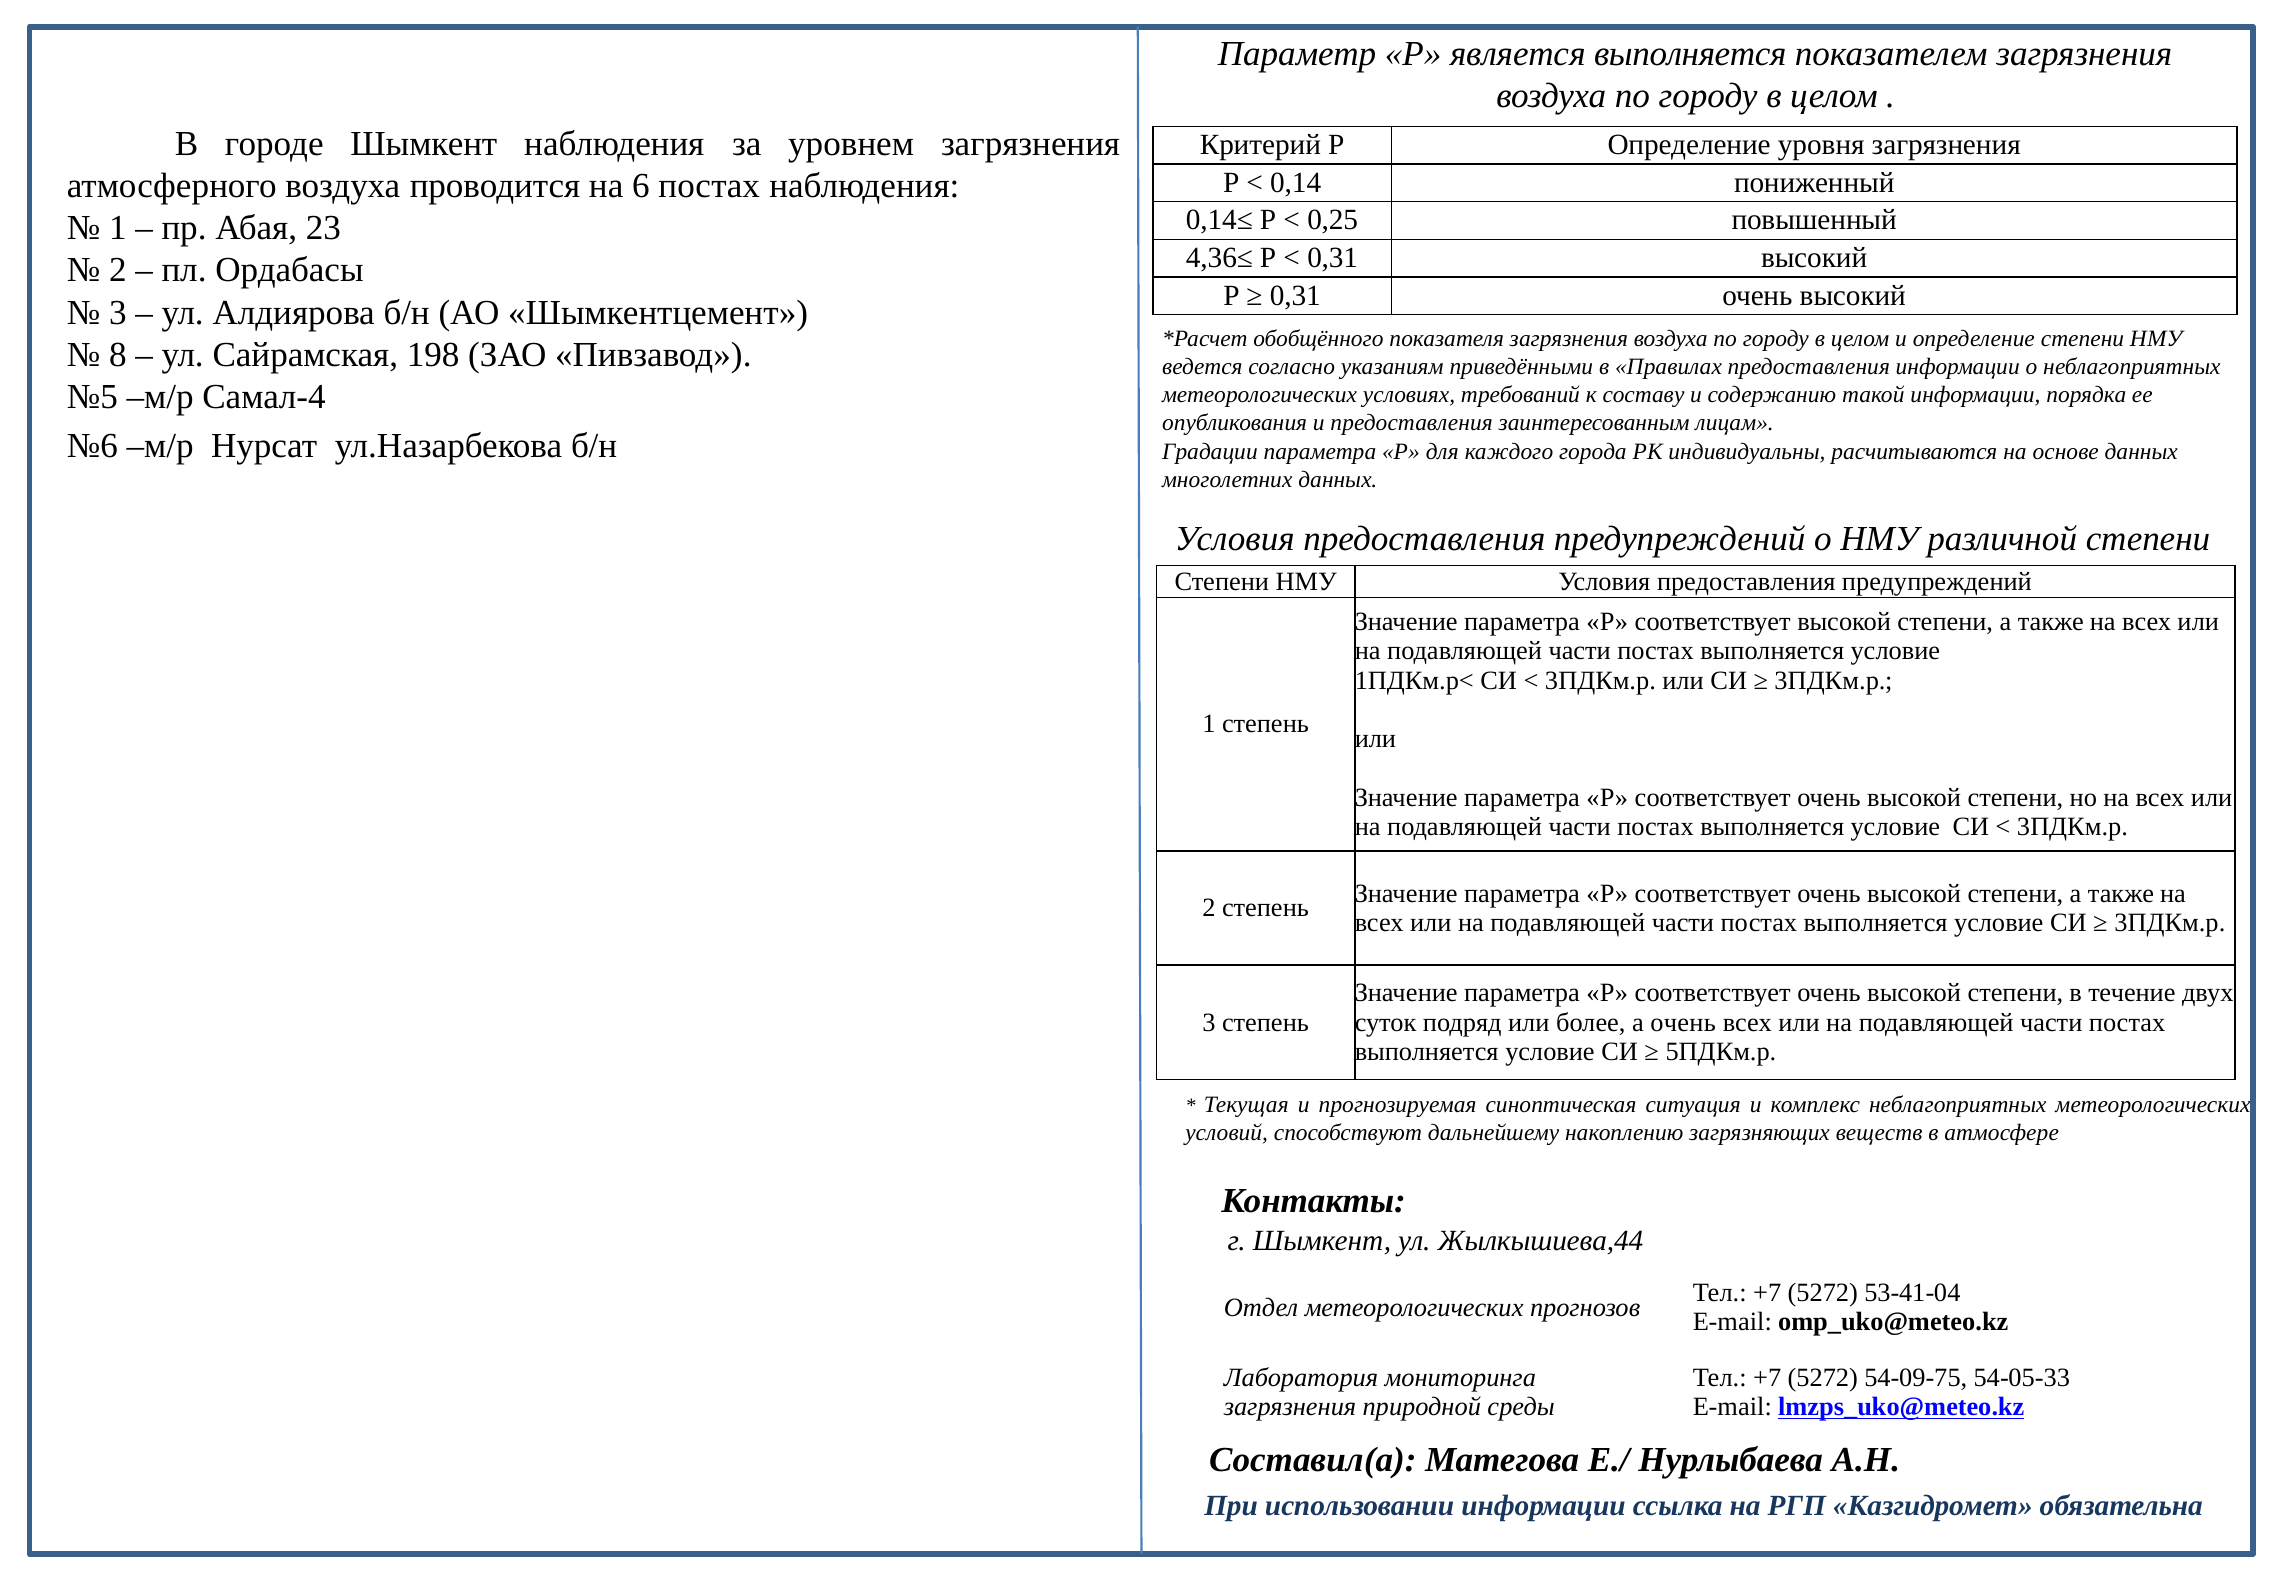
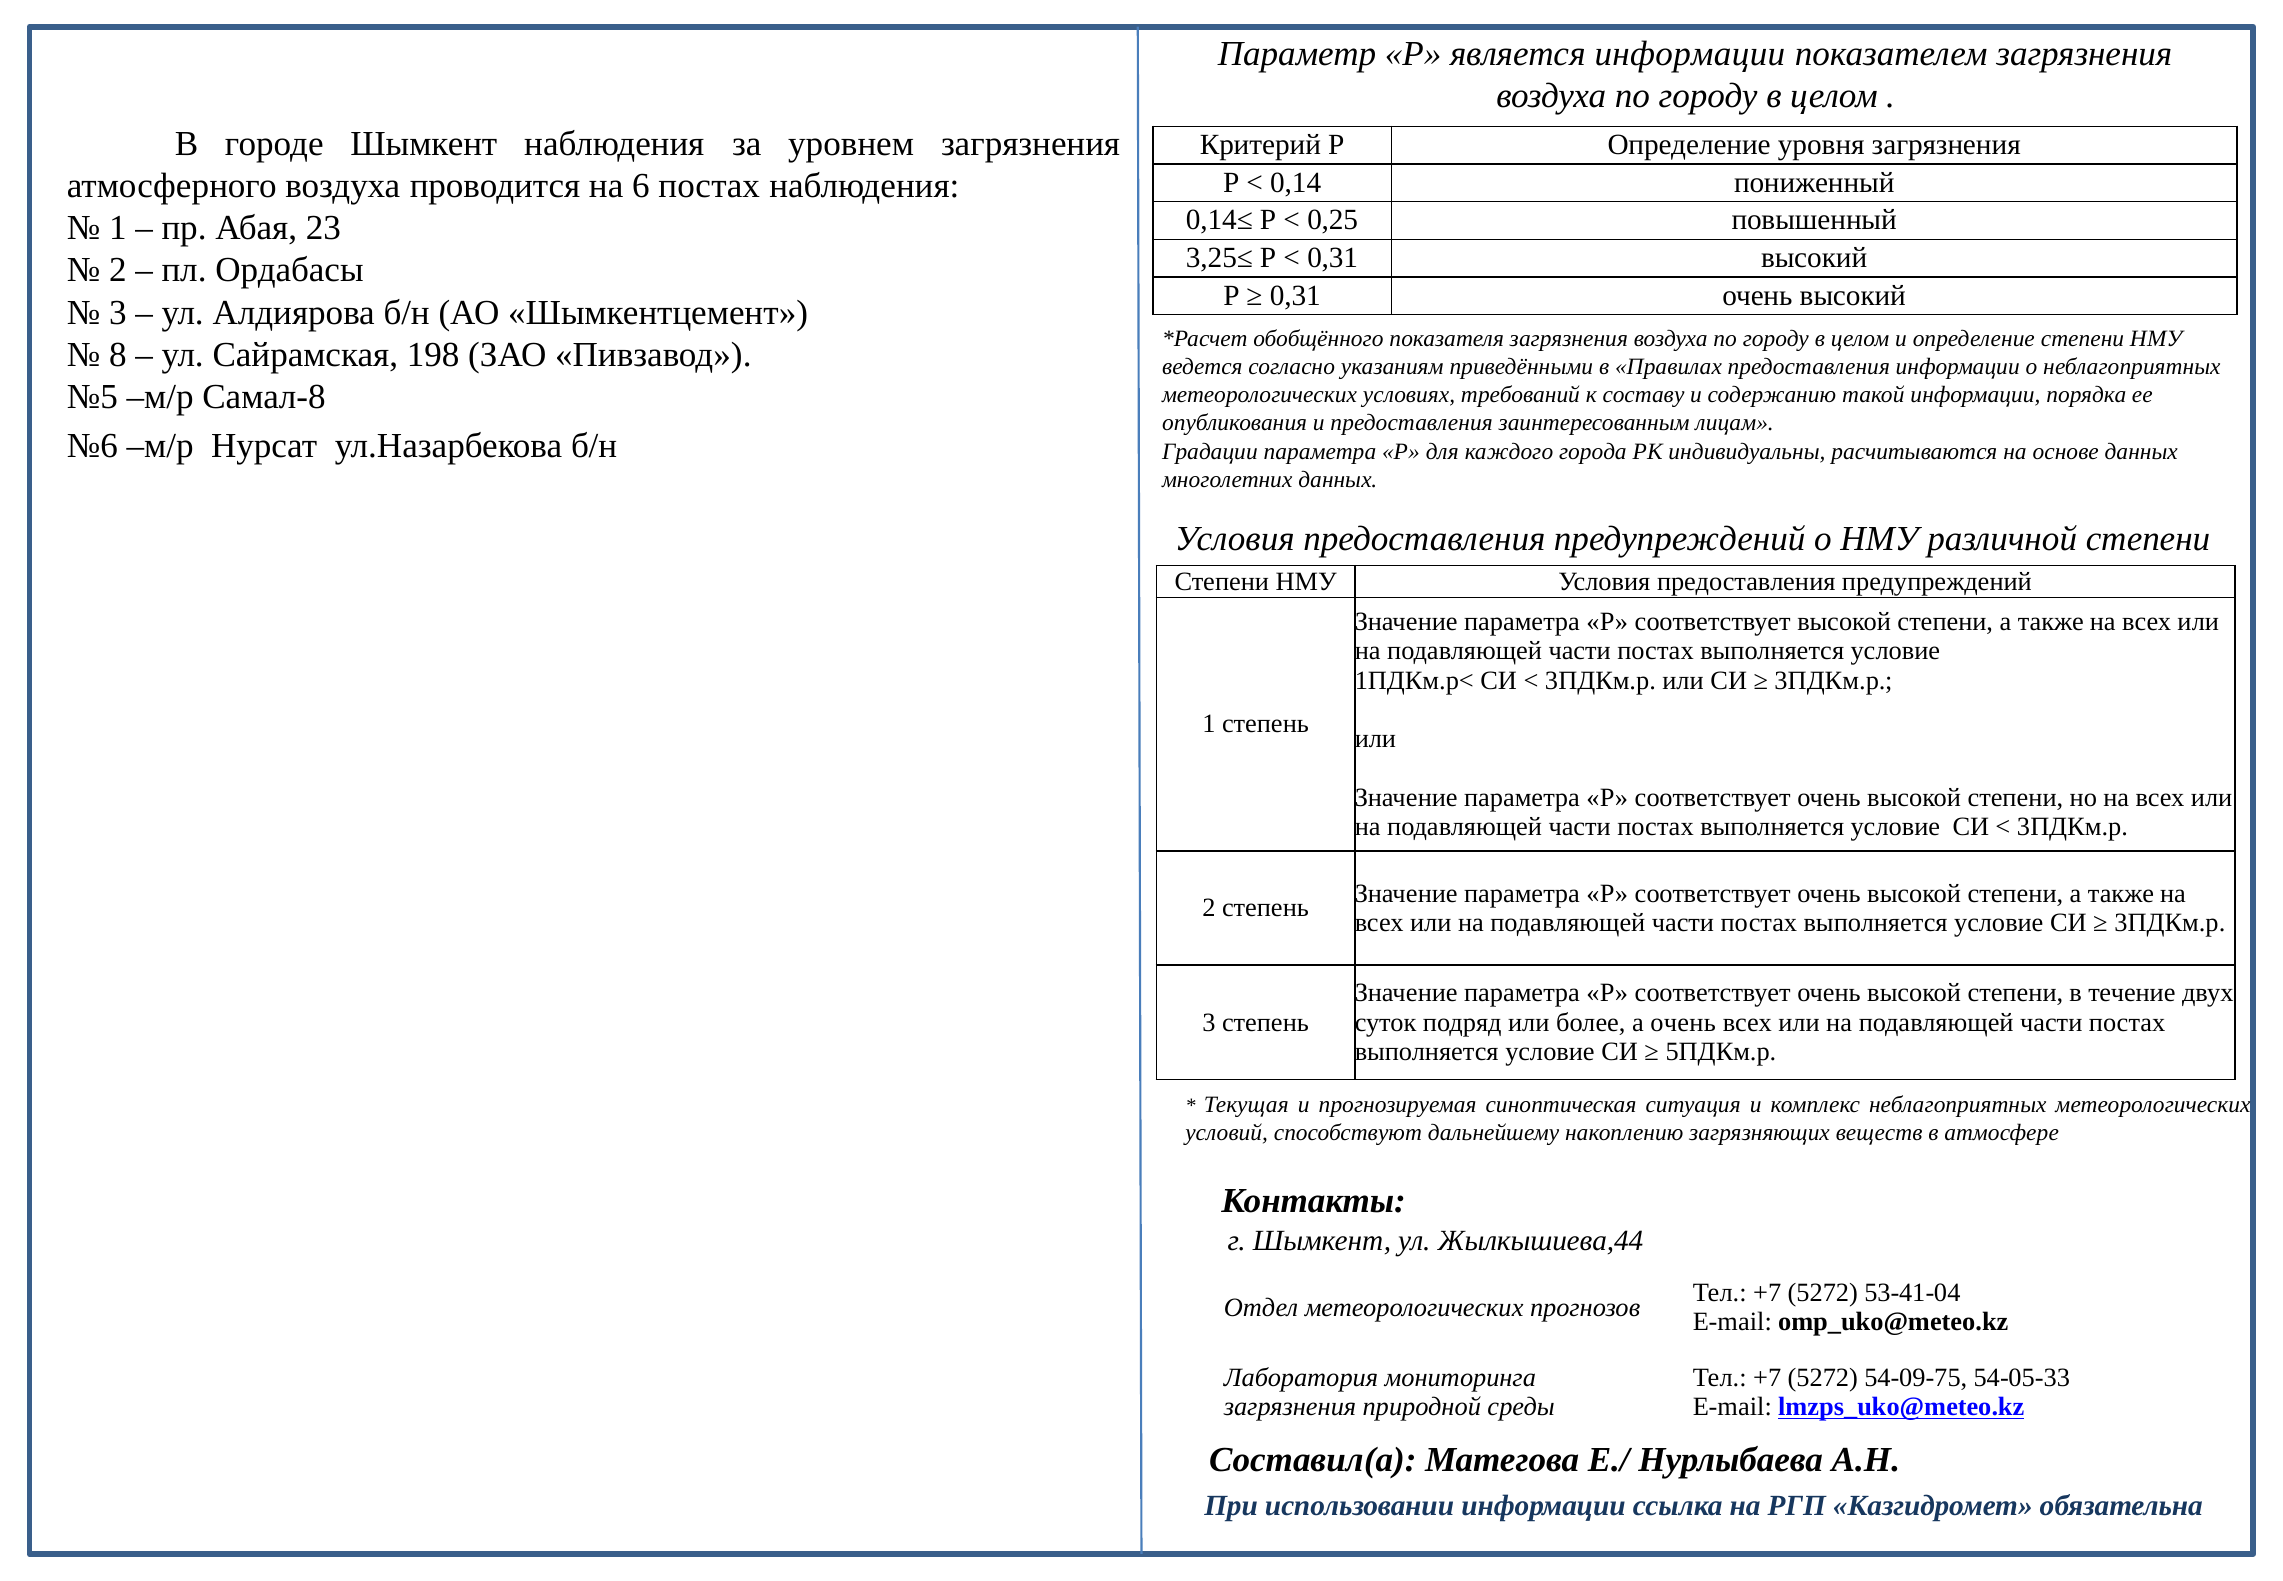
является выполняется: выполняется -> информации
4,36≤: 4,36≤ -> 3,25≤
Самал-4: Самал-4 -> Самал-8
